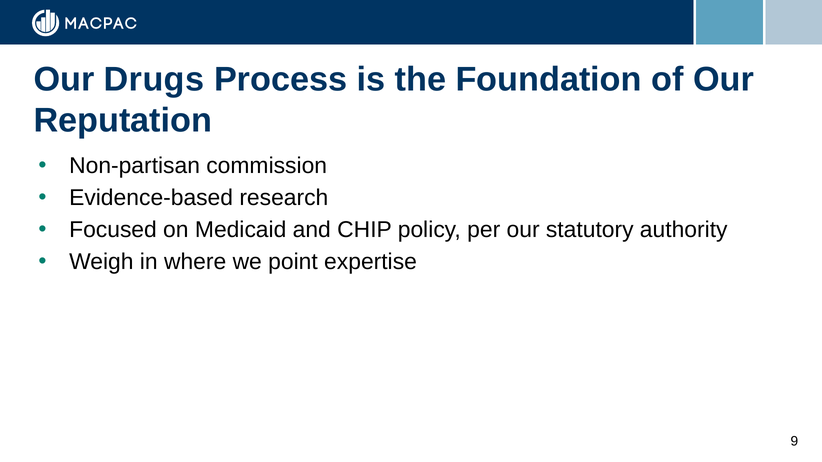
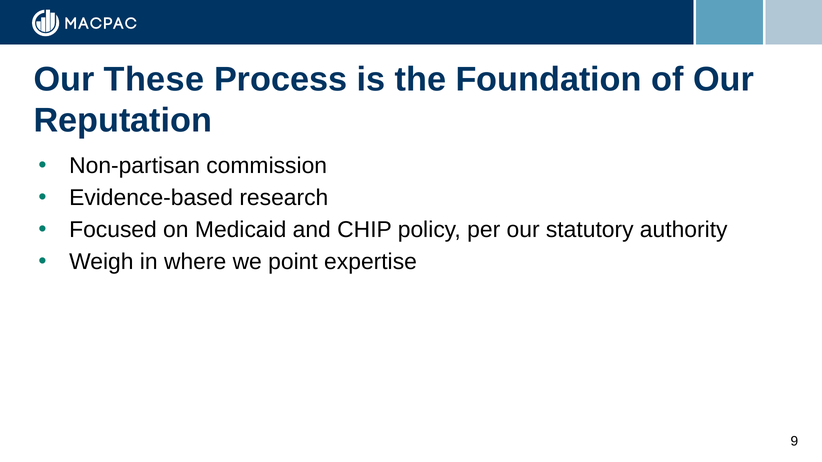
Drugs: Drugs -> These
